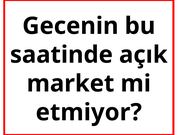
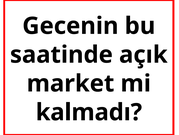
etmiyor: etmiyor -> kalmadı
